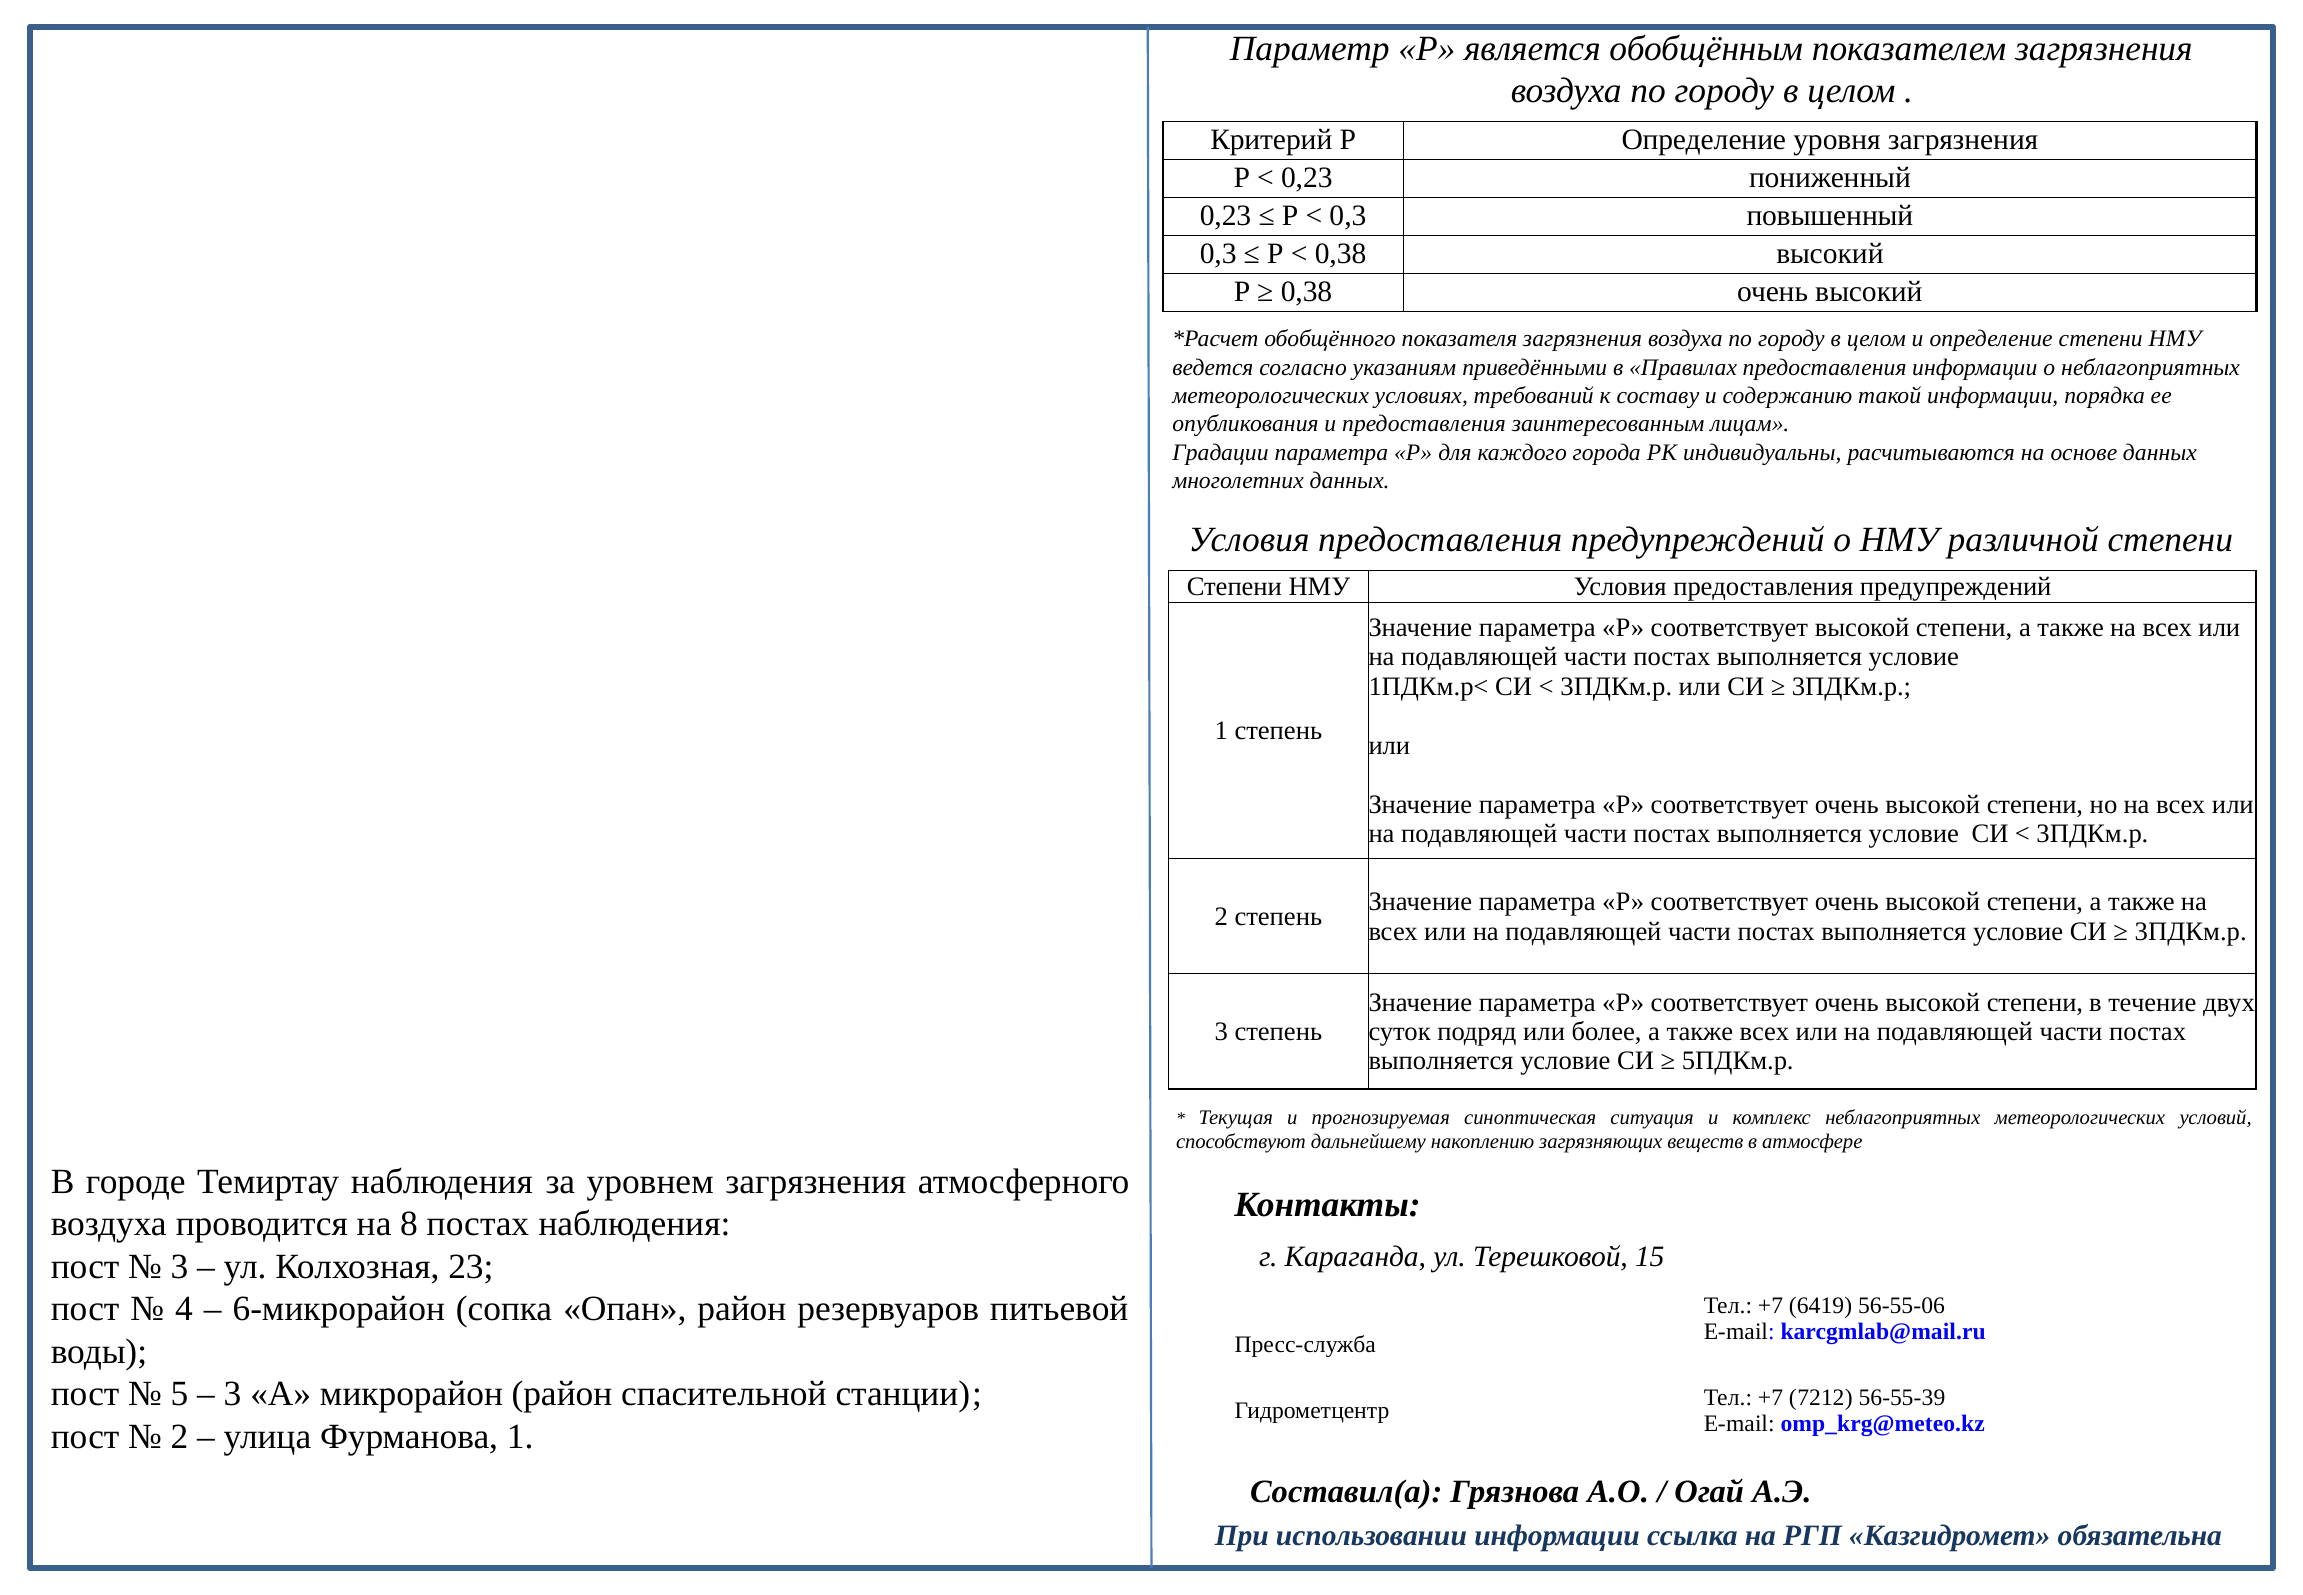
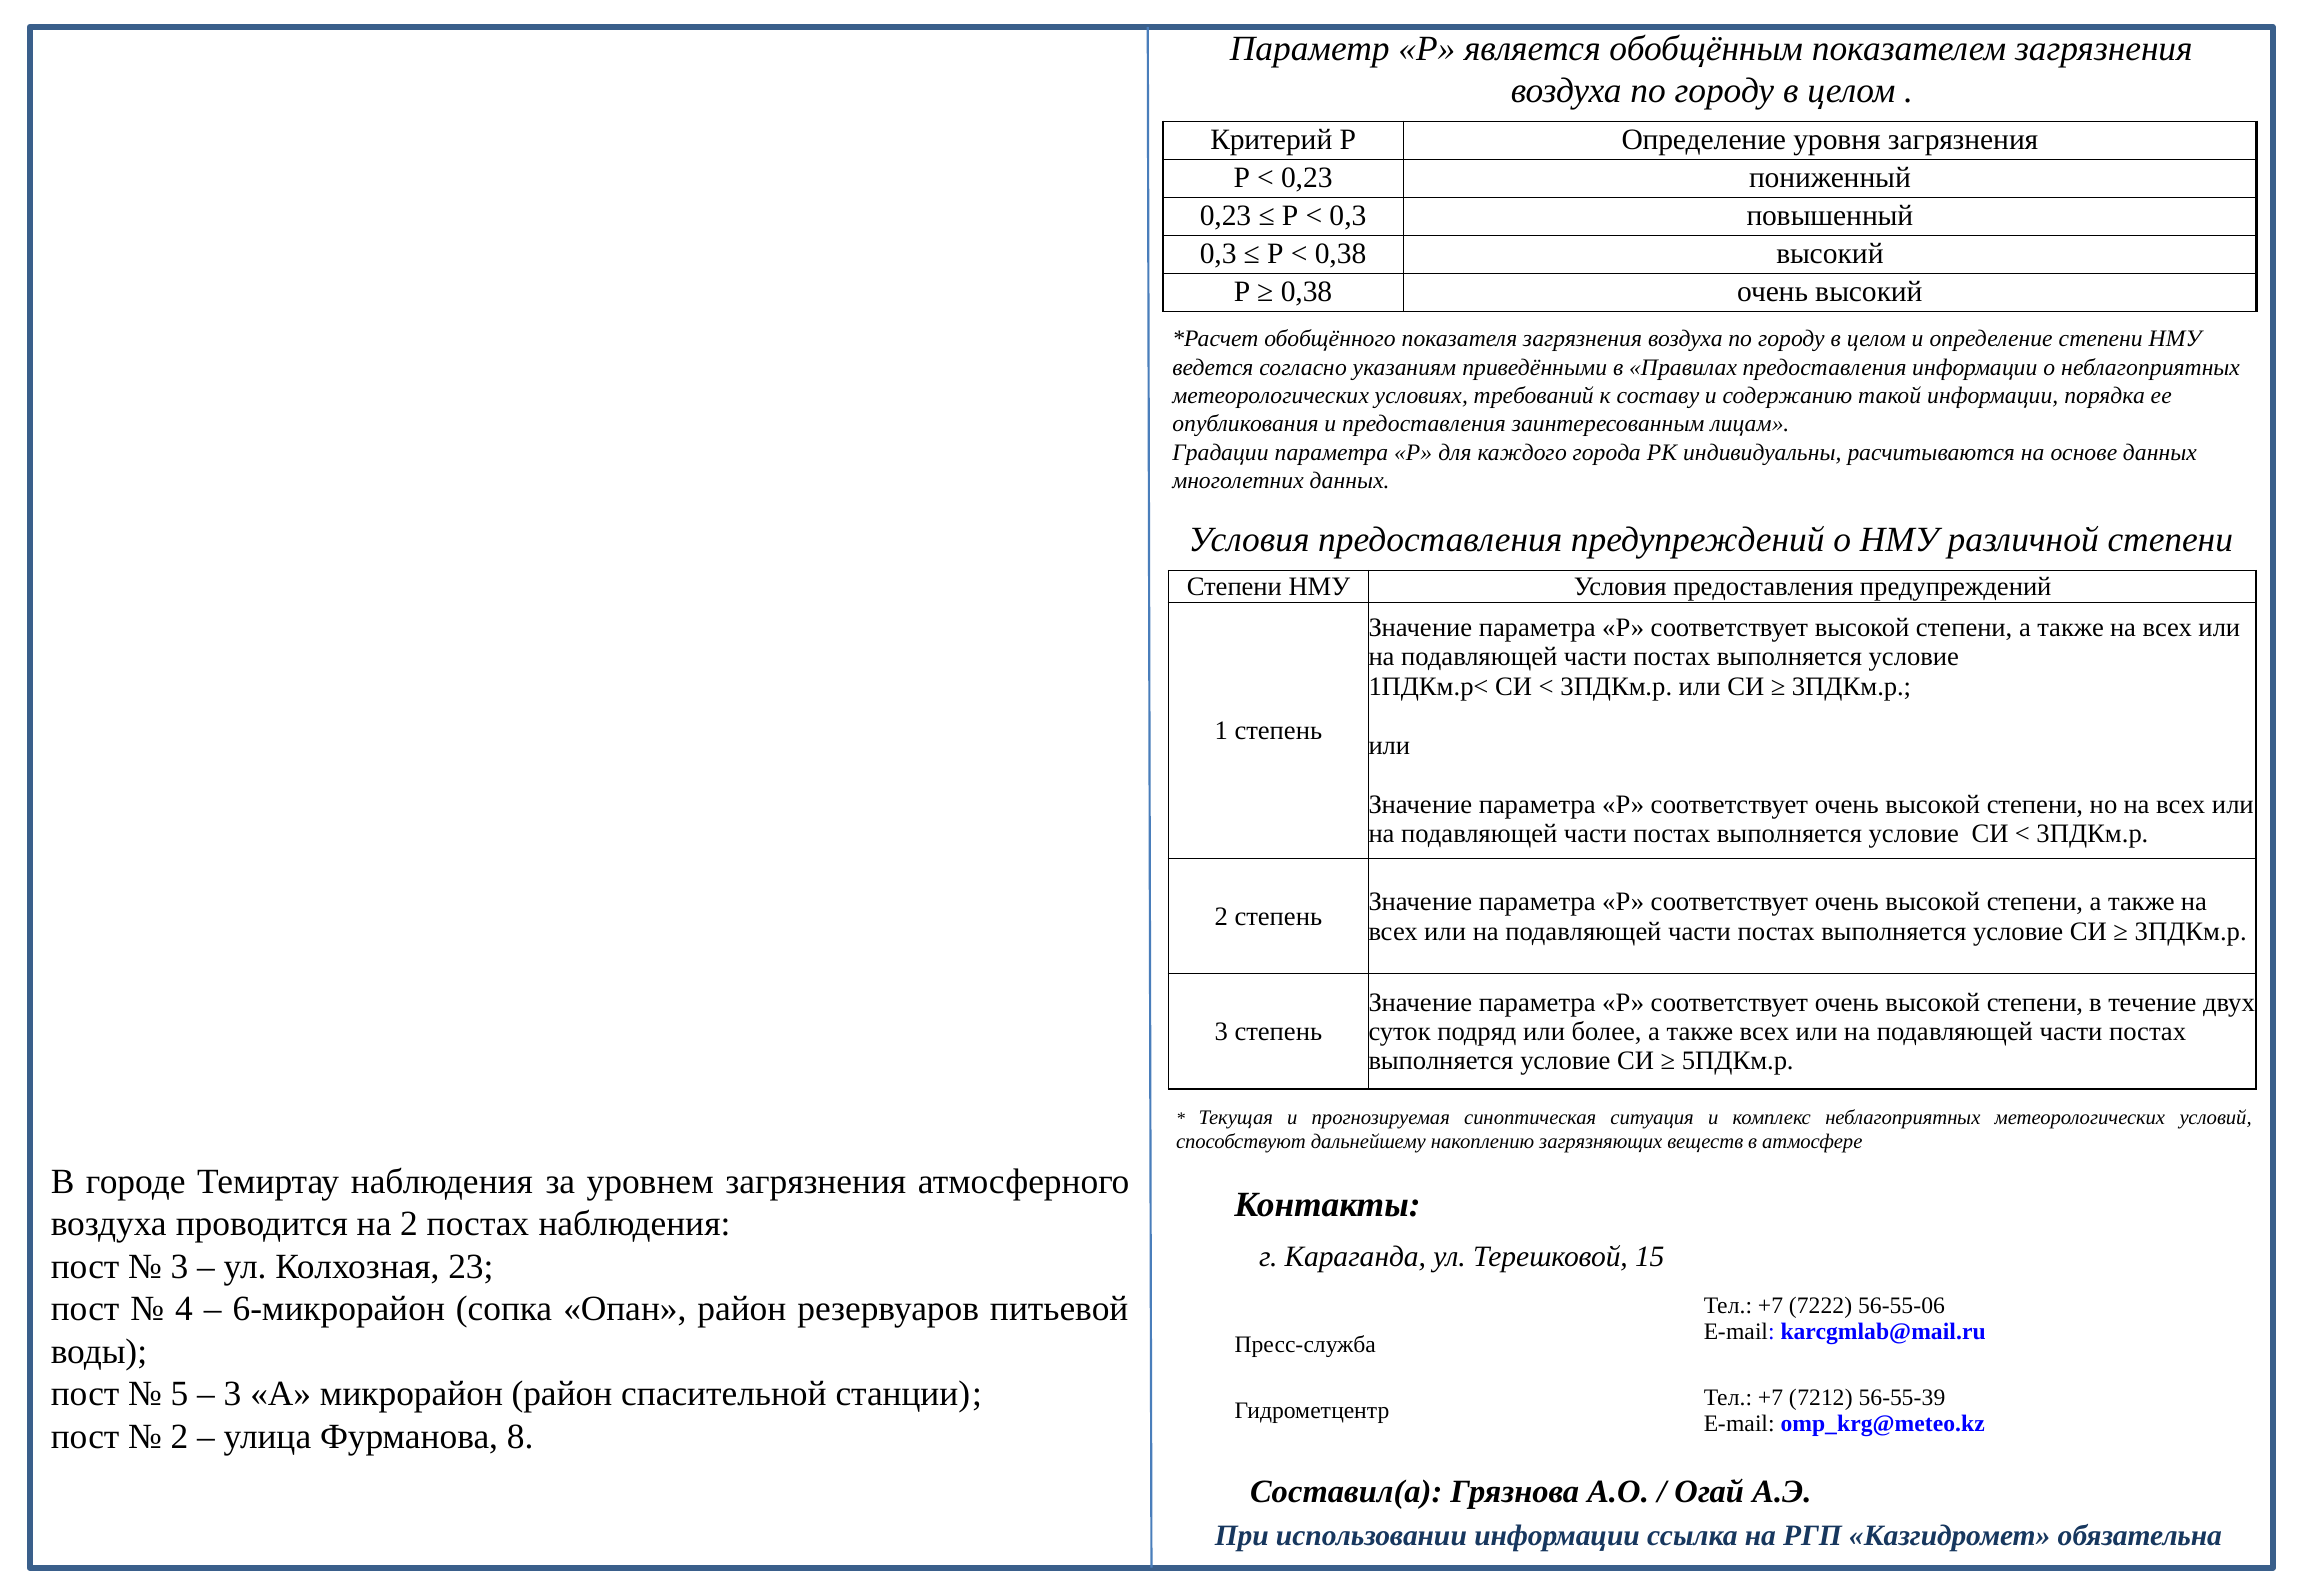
на 8: 8 -> 2
6419: 6419 -> 7222
Фурманова 1: 1 -> 8
